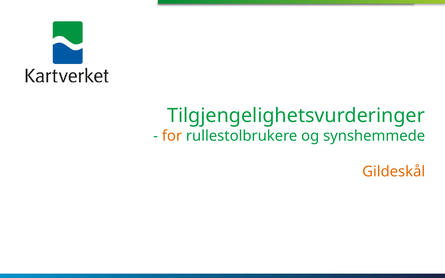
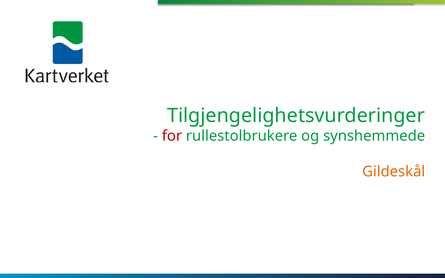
for colour: orange -> red
